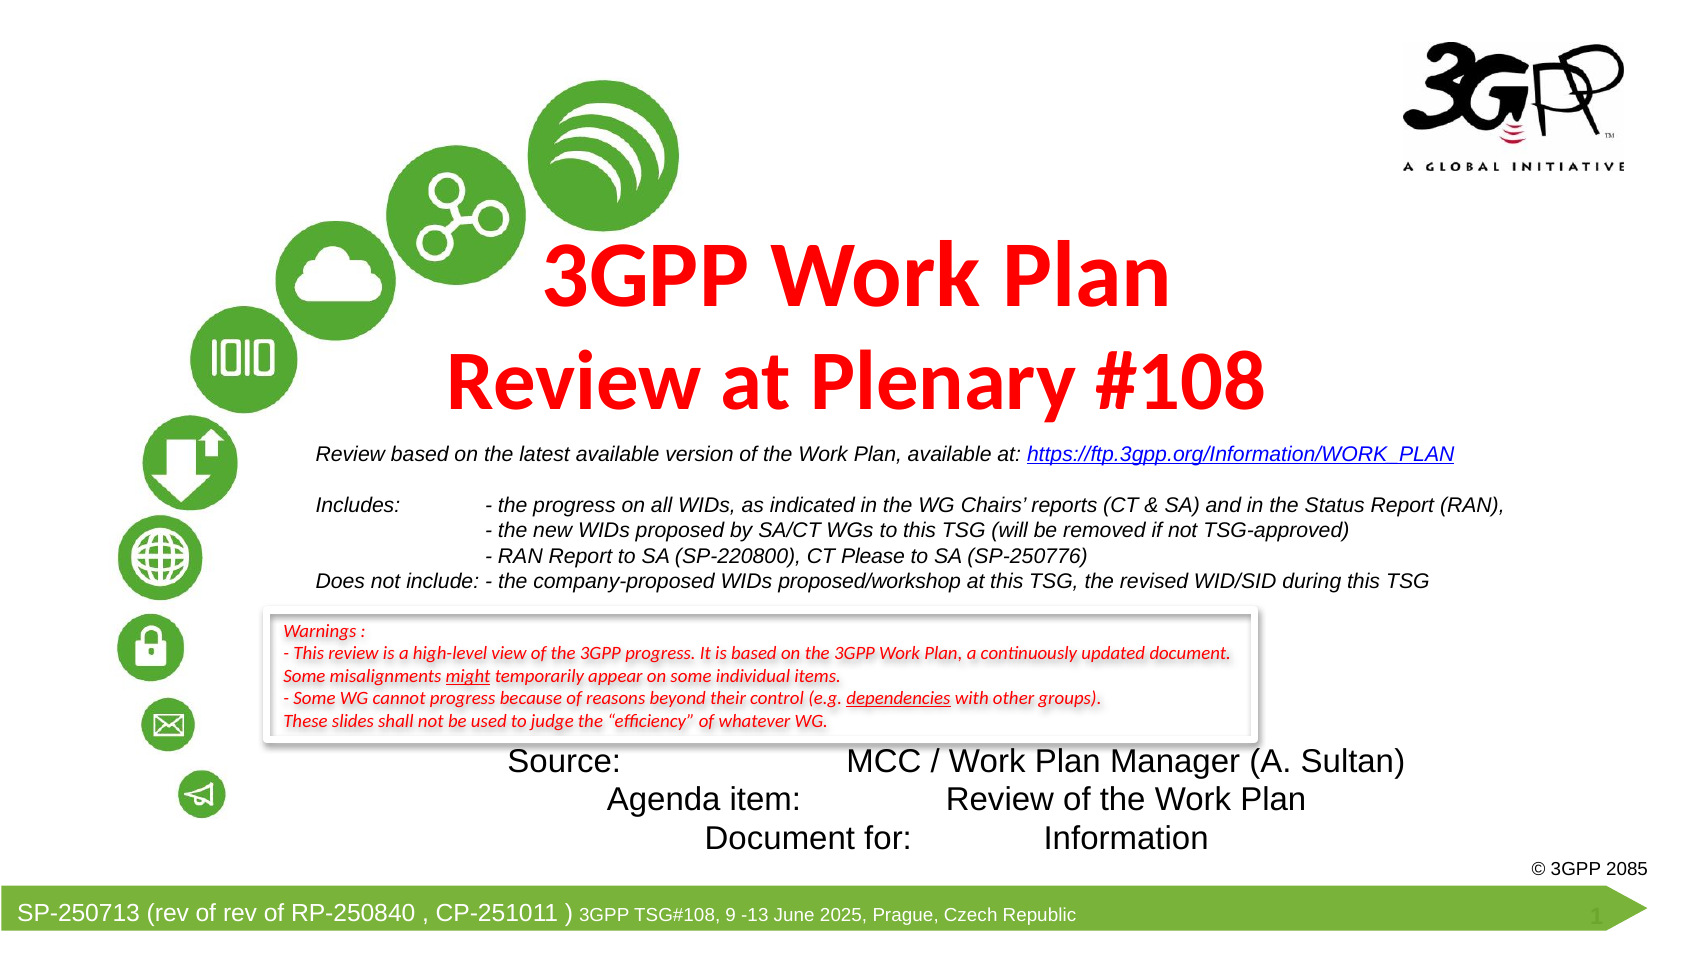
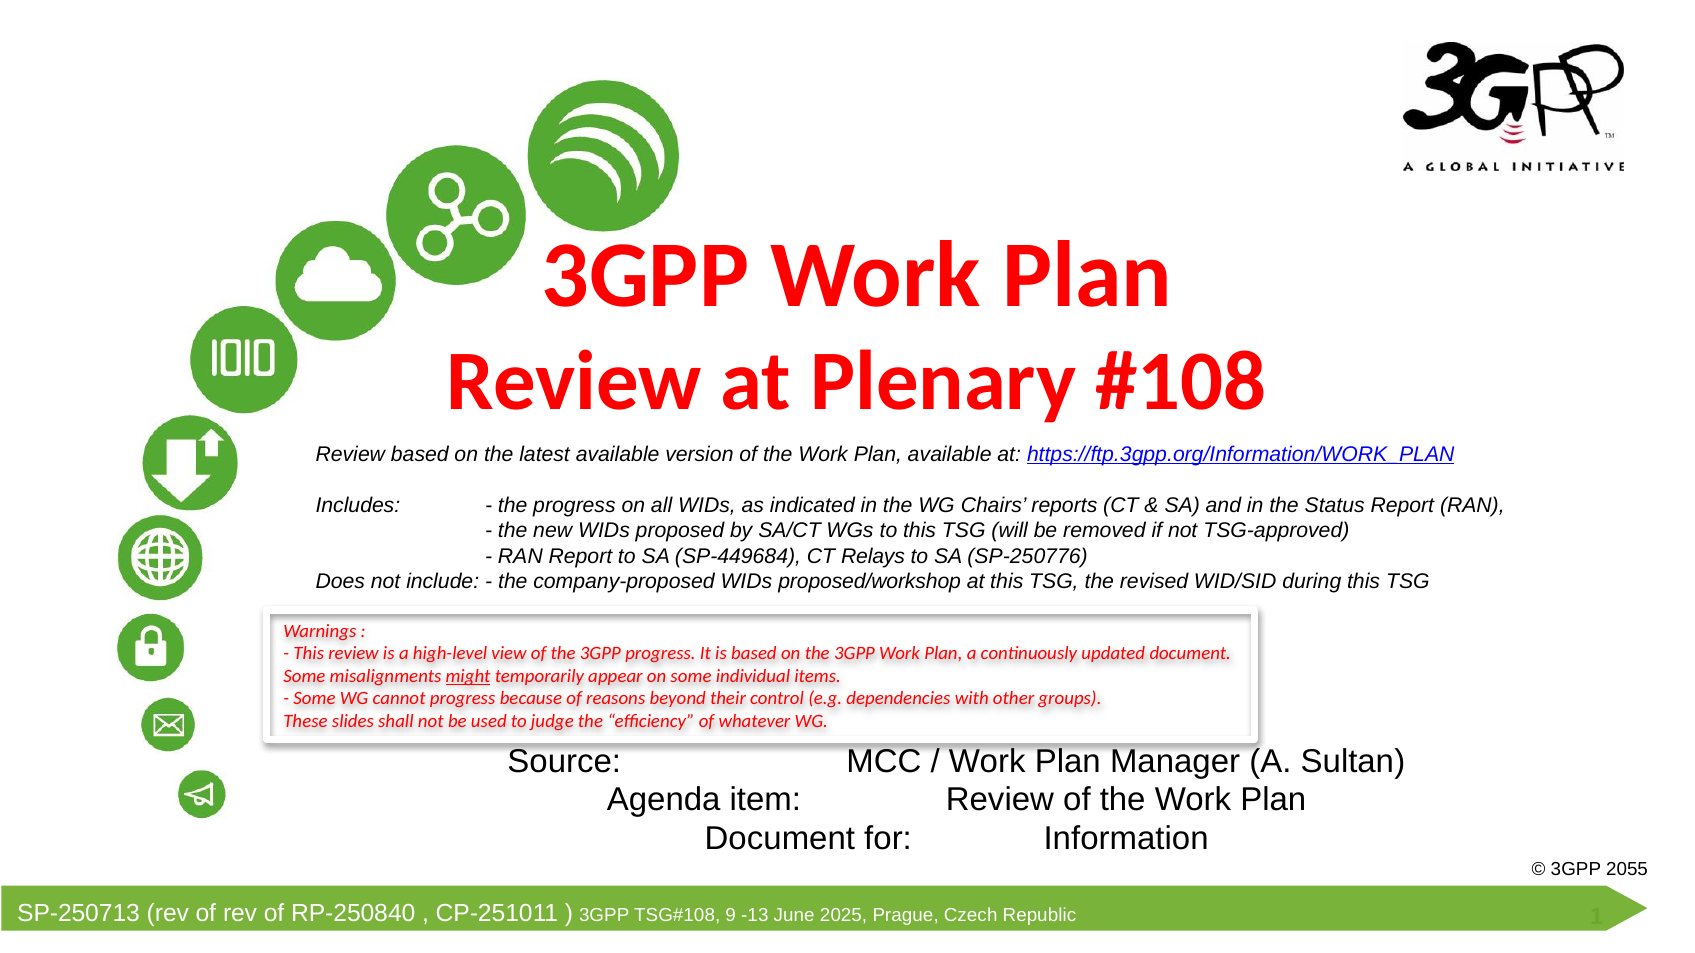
SP-220800: SP-220800 -> SP-449684
Please: Please -> Relays
dependencies underline: present -> none
2085: 2085 -> 2055
